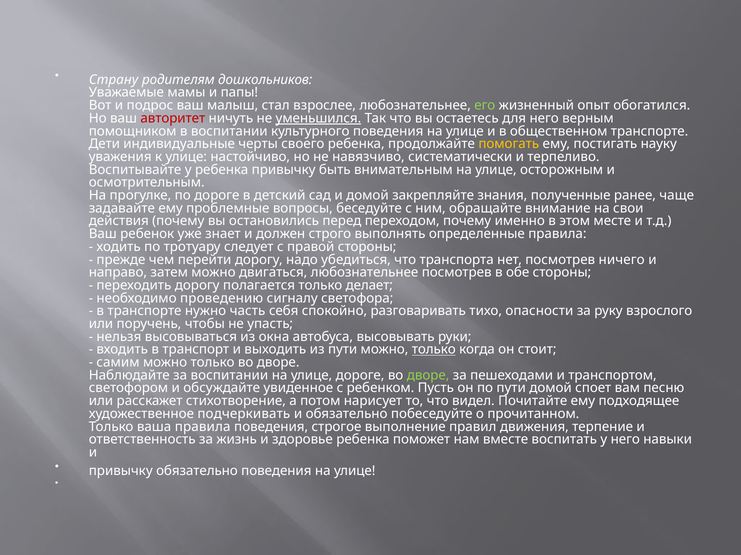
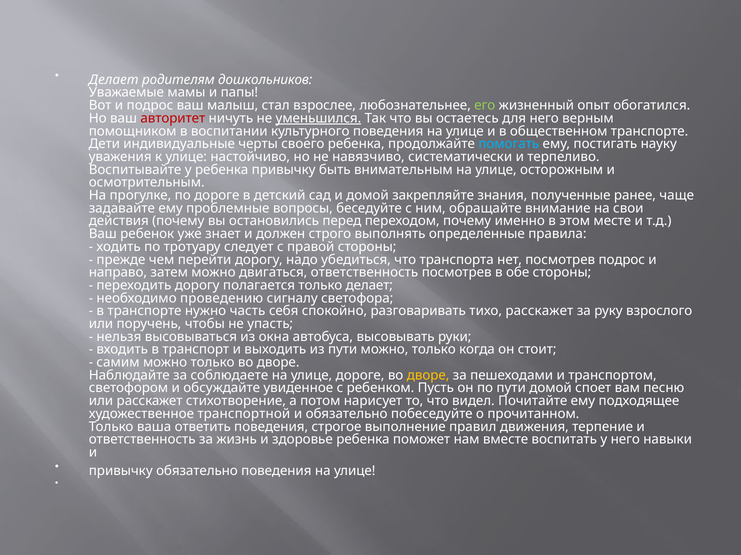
Страну at (114, 80): Страну -> Делает
помогать colour: yellow -> light blue
посмотрев ничего: ничего -> подрос
двигаться любознательнее: любознательнее -> ответственность
тихо опасности: опасности -> расскажет
только at (434, 350) underline: present -> none
за воспитании: воспитании -> соблюдаете
дворе at (428, 376) colour: light green -> yellow
подчеркивать: подчеркивать -> транспортной
ваша правила: правила -> ответить
